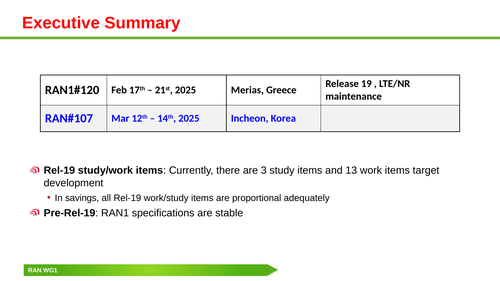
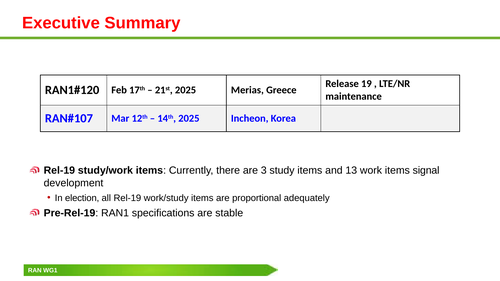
target: target -> signal
savings: savings -> election
